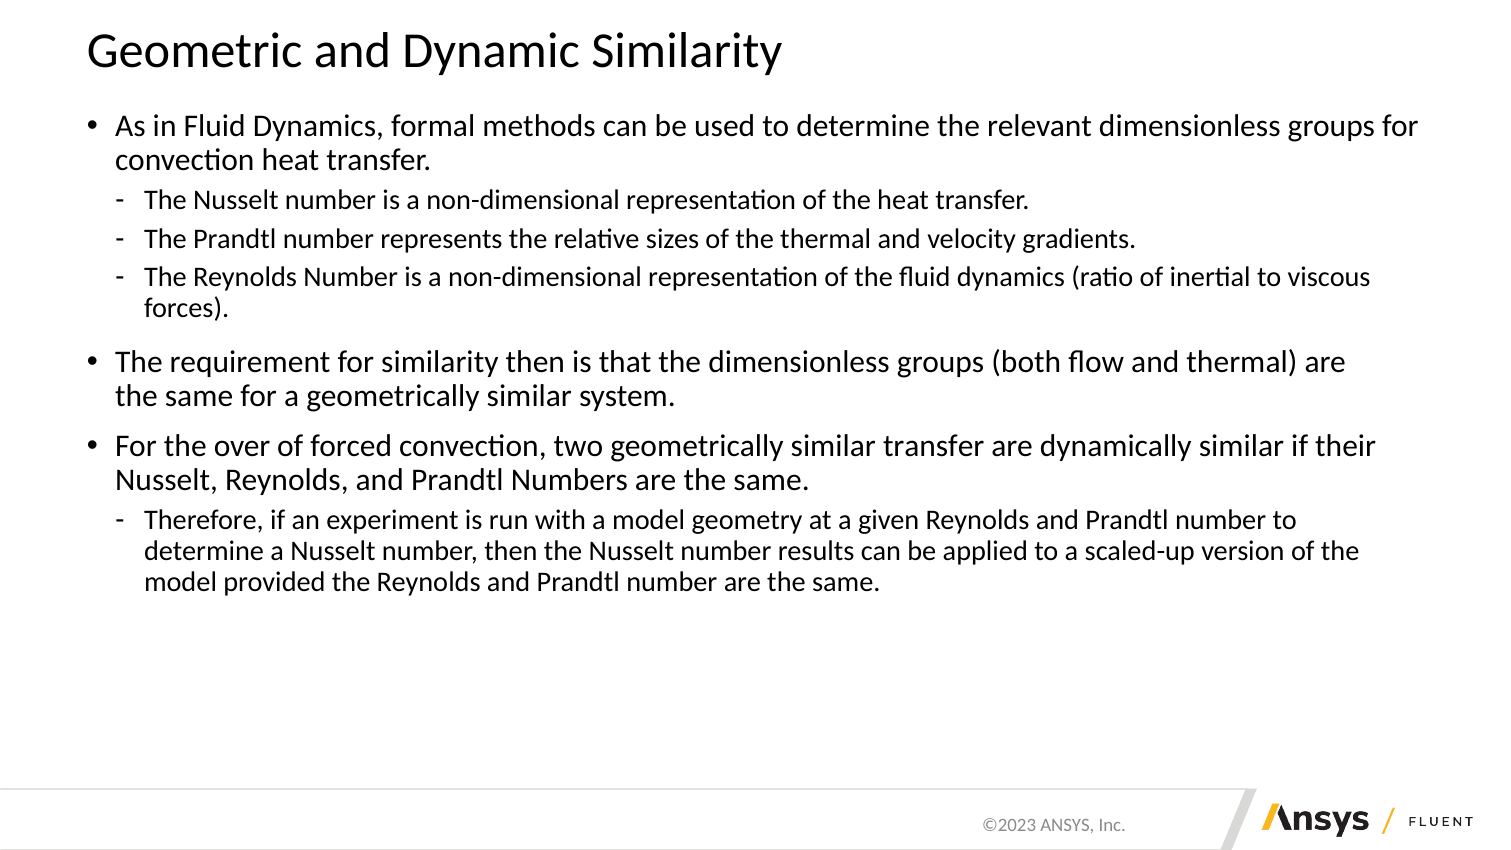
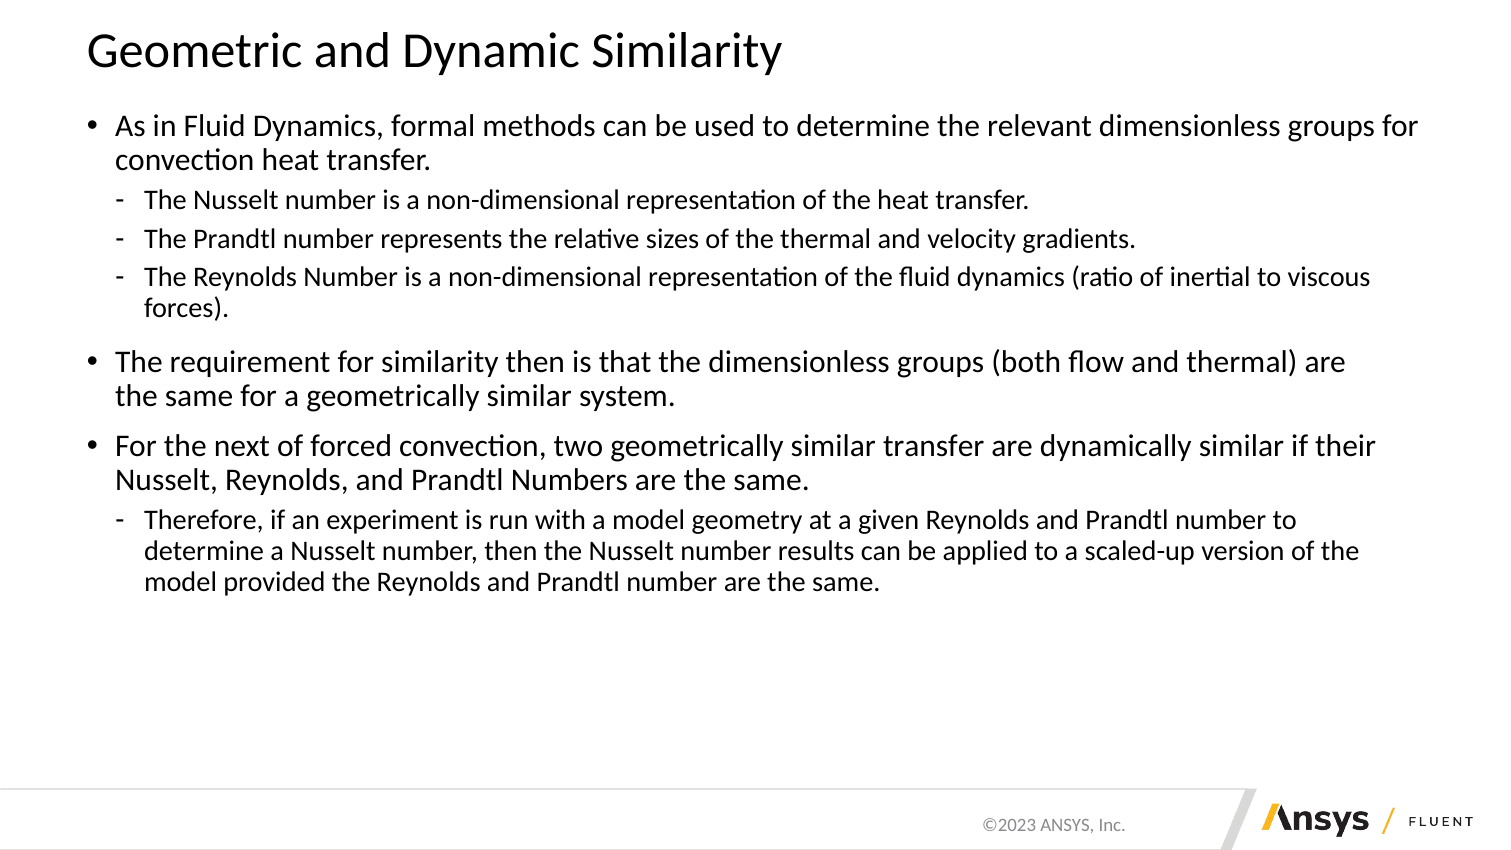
over: over -> next
